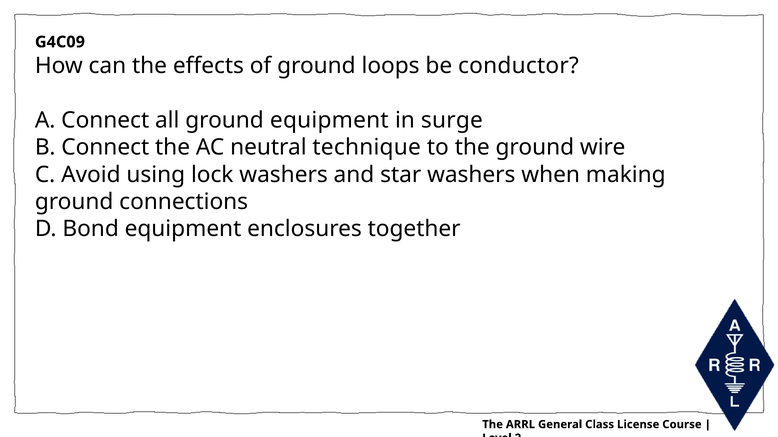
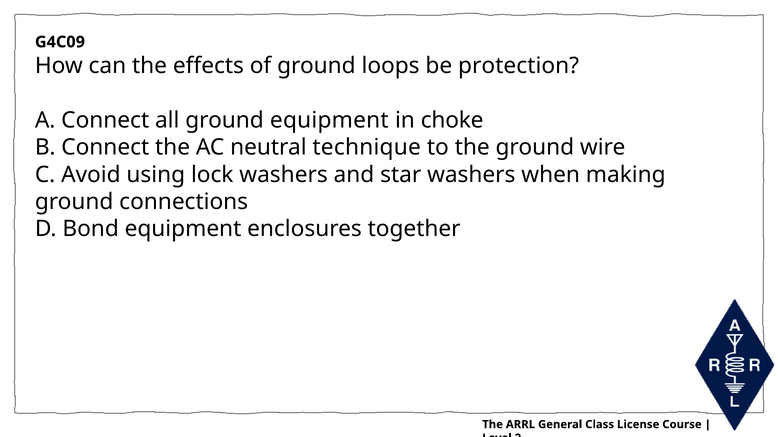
conductor: conductor -> protection
surge: surge -> choke
